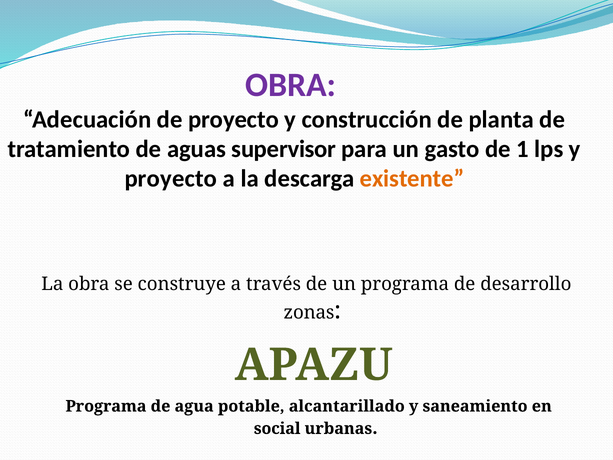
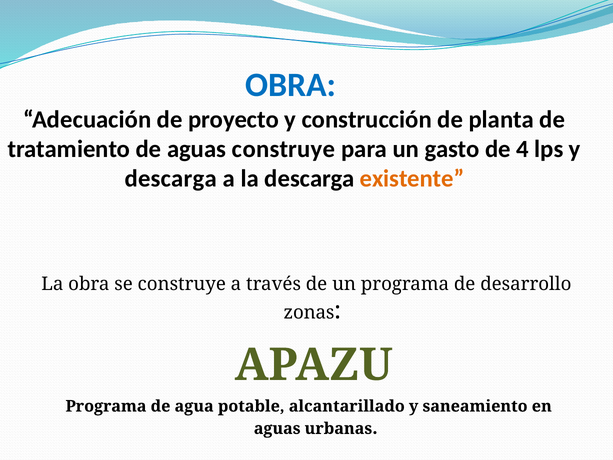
OBRA at (291, 85) colour: purple -> blue
aguas supervisor: supervisor -> construye
1: 1 -> 4
proyecto at (171, 179): proyecto -> descarga
social at (277, 428): social -> aguas
